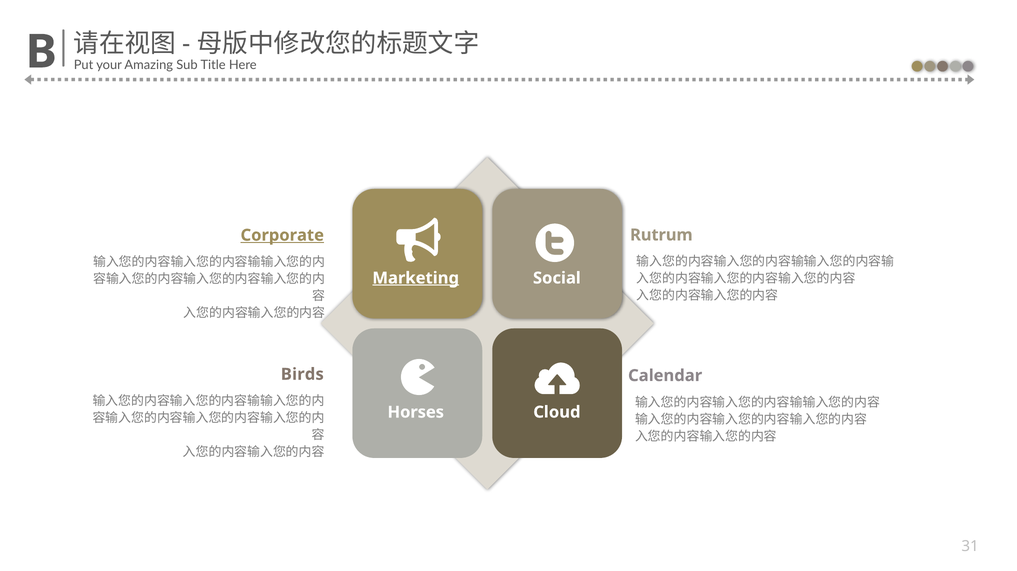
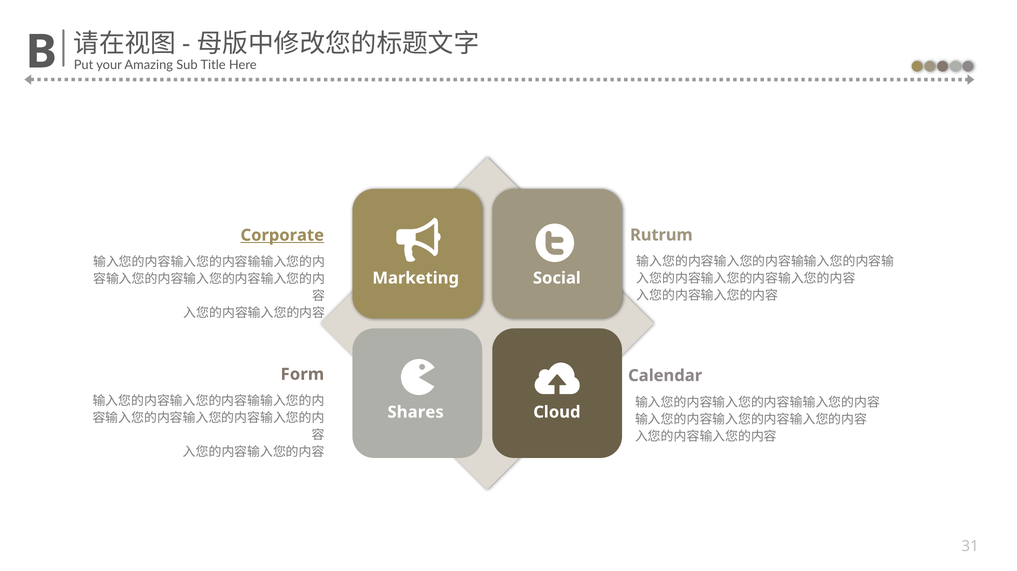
Marketing underline: present -> none
Birds: Birds -> Form
Horses: Horses -> Shares
